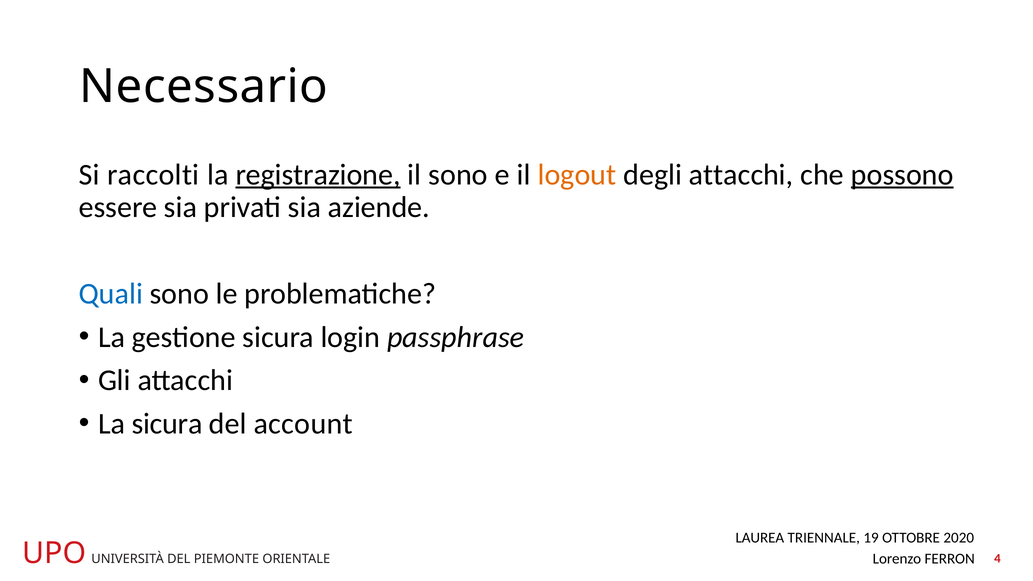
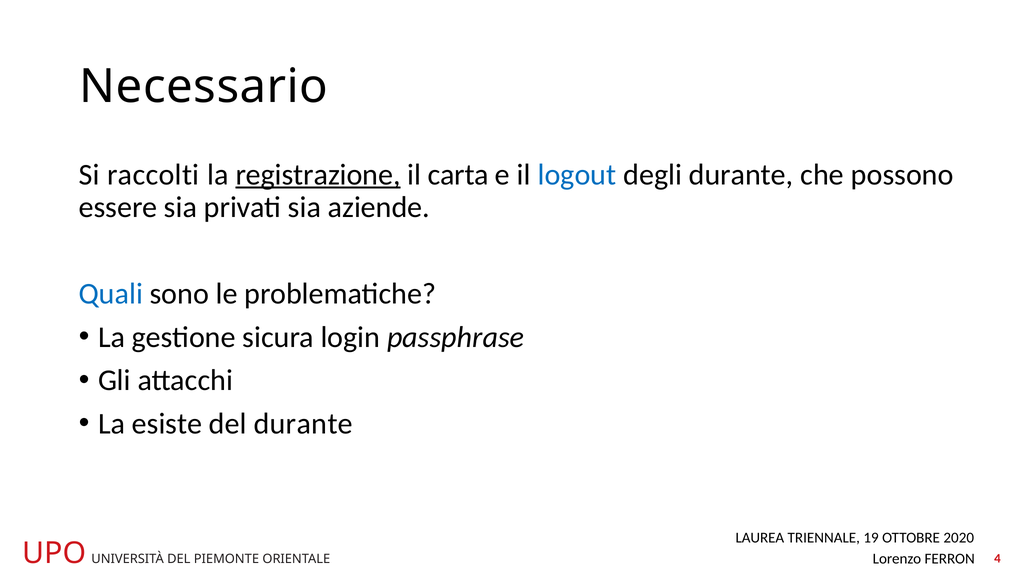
il sono: sono -> carta
logout colour: orange -> blue
degli attacchi: attacchi -> durante
possono underline: present -> none
La sicura: sicura -> esiste
del account: account -> durante
